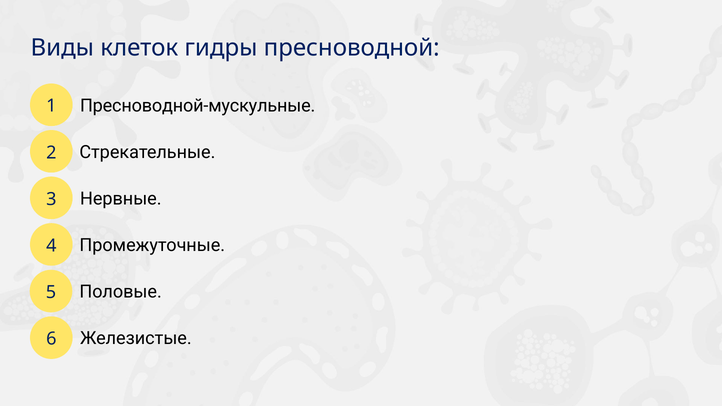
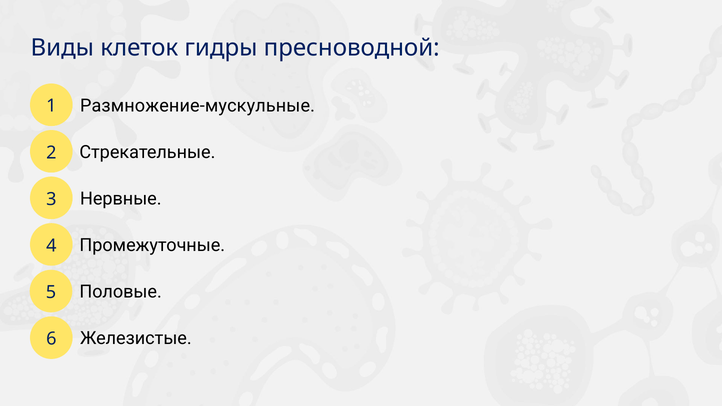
Пресноводной-мускульные: Пресноводной-мускульные -> Размножение-мускульные
